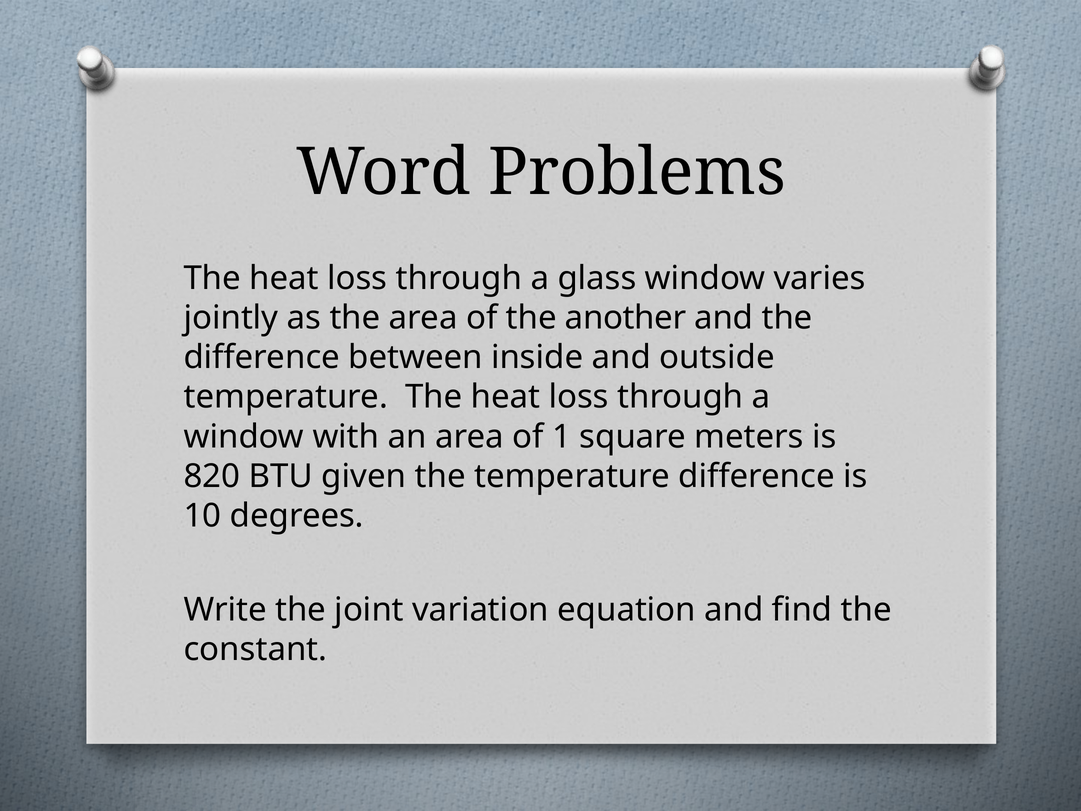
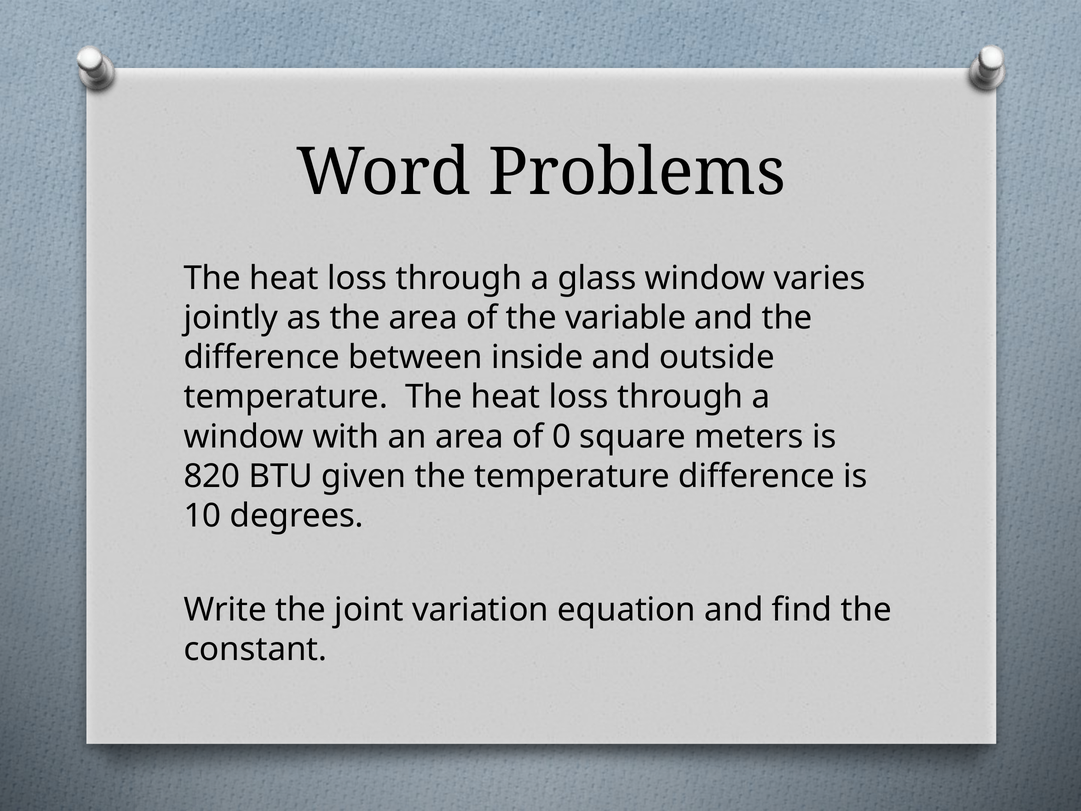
another: another -> variable
1: 1 -> 0
